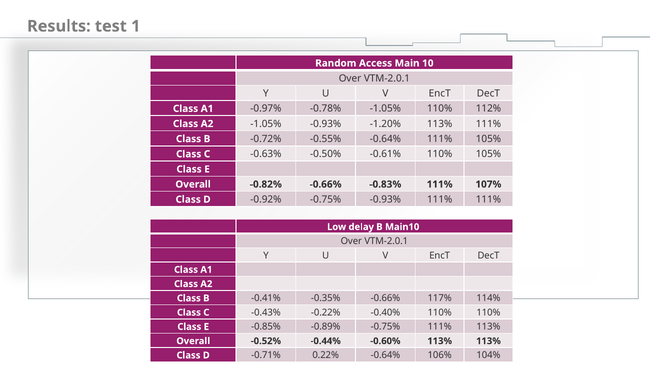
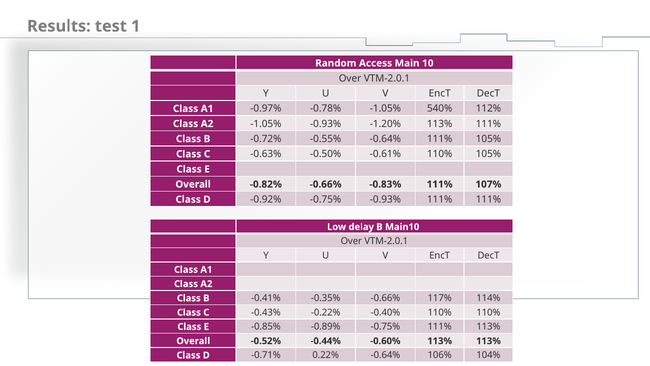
-1.05% 110%: 110% -> 540%
